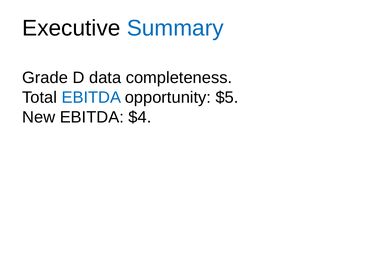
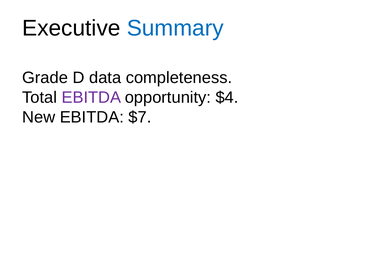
EBITDA at (91, 98) colour: blue -> purple
$5: $5 -> $4
$4: $4 -> $7
